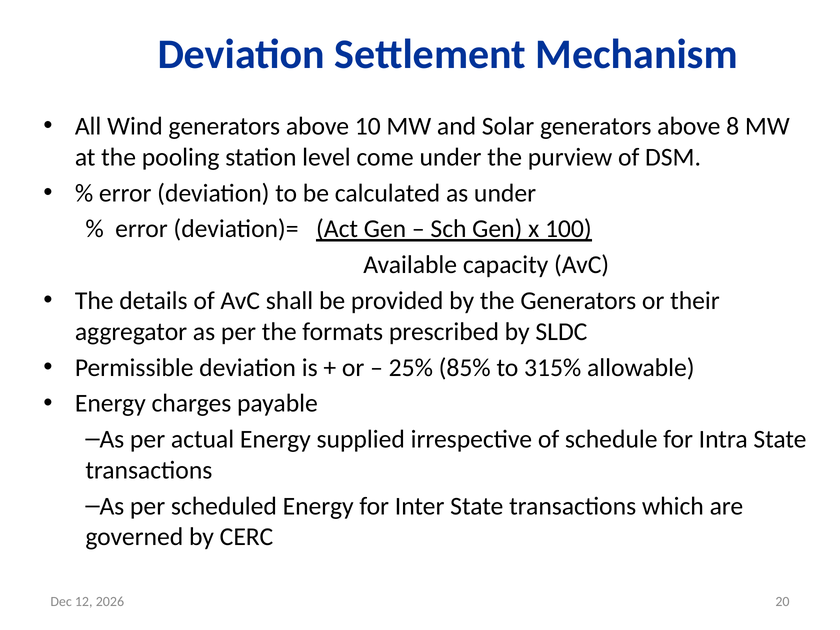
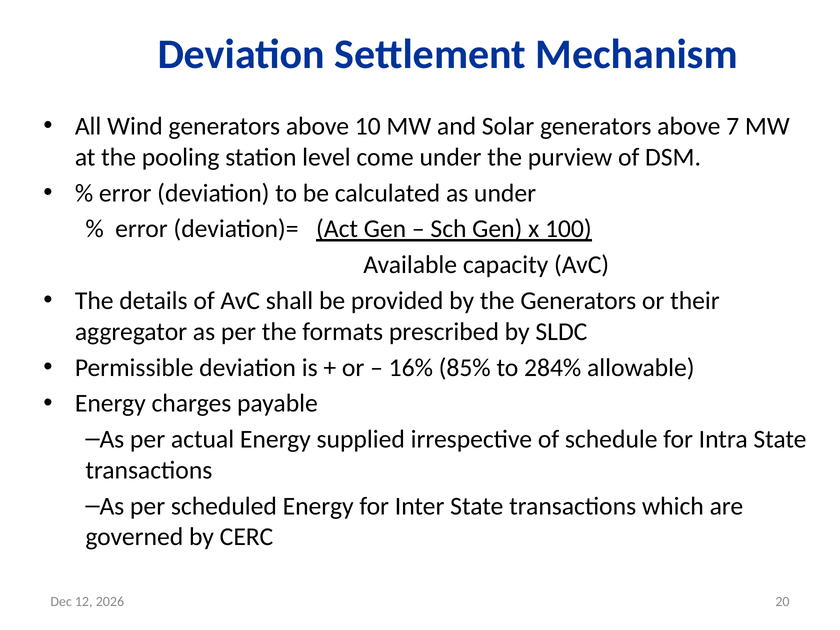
8: 8 -> 7
25%: 25% -> 16%
315%: 315% -> 284%
